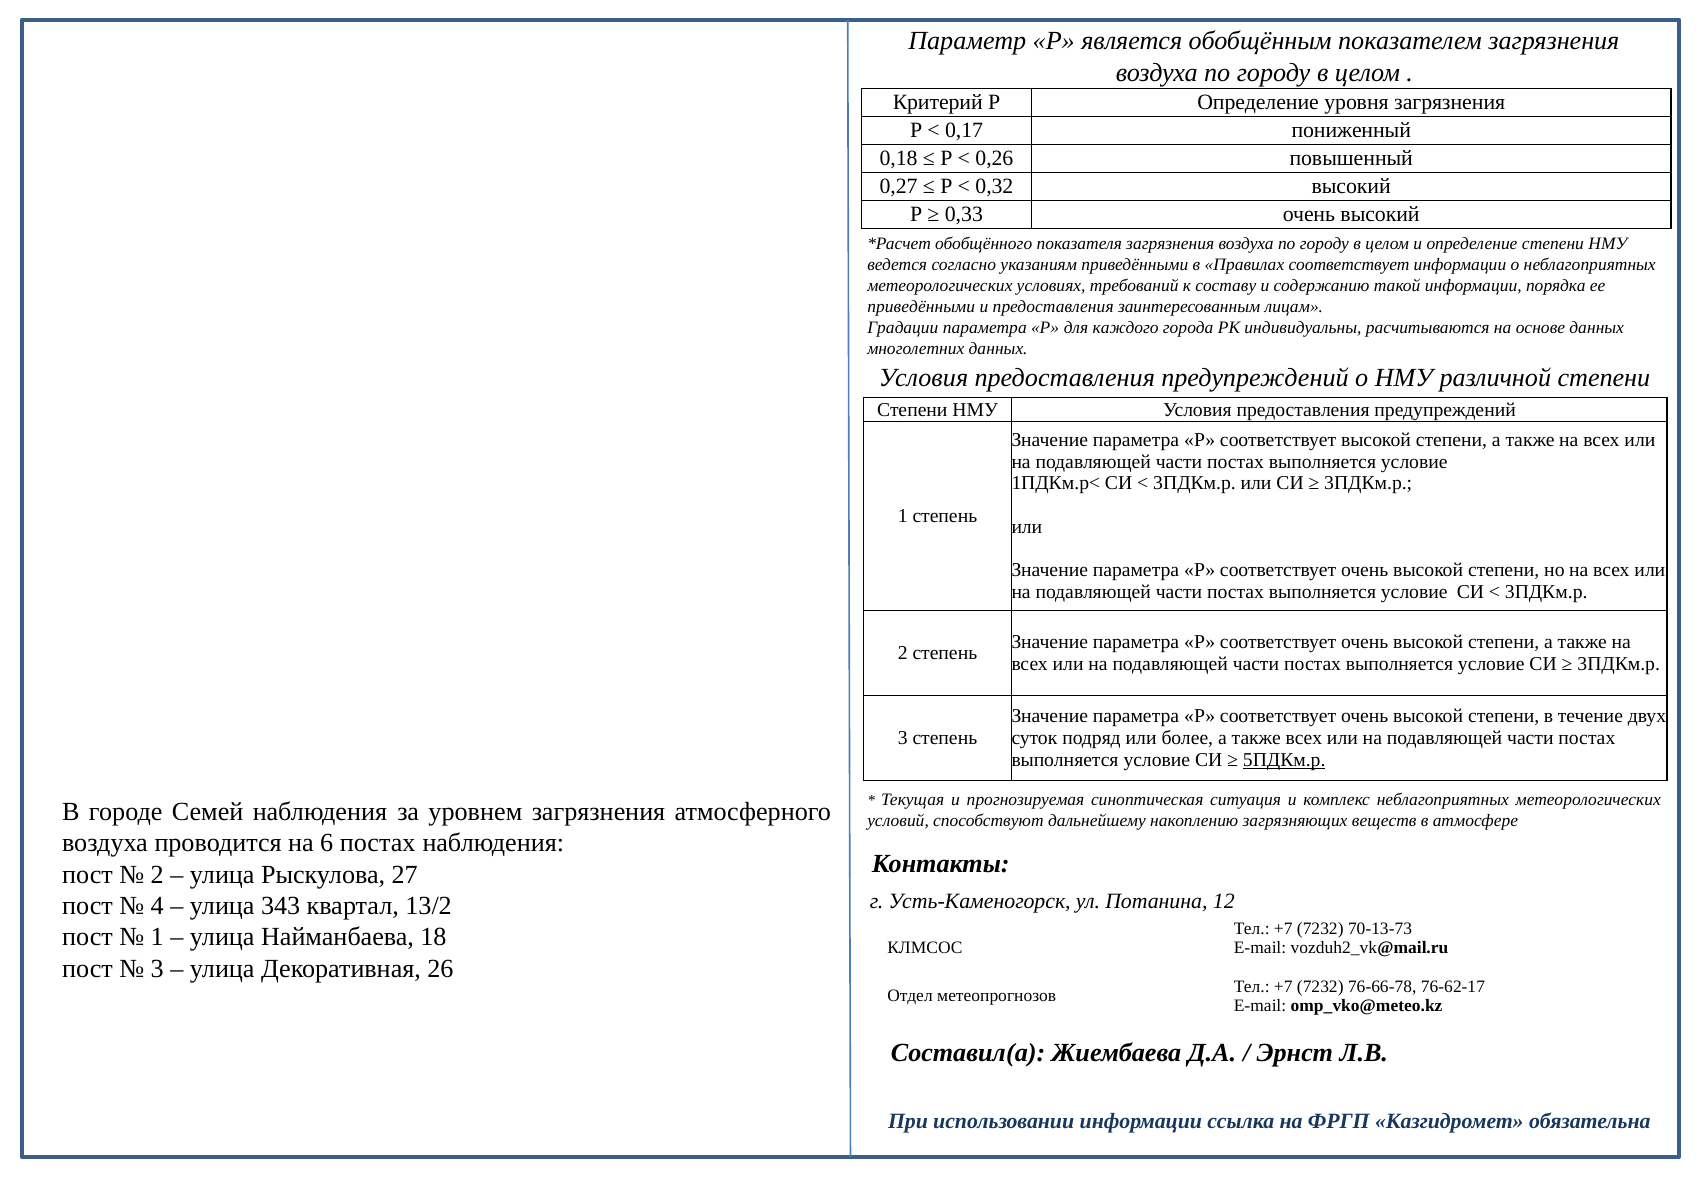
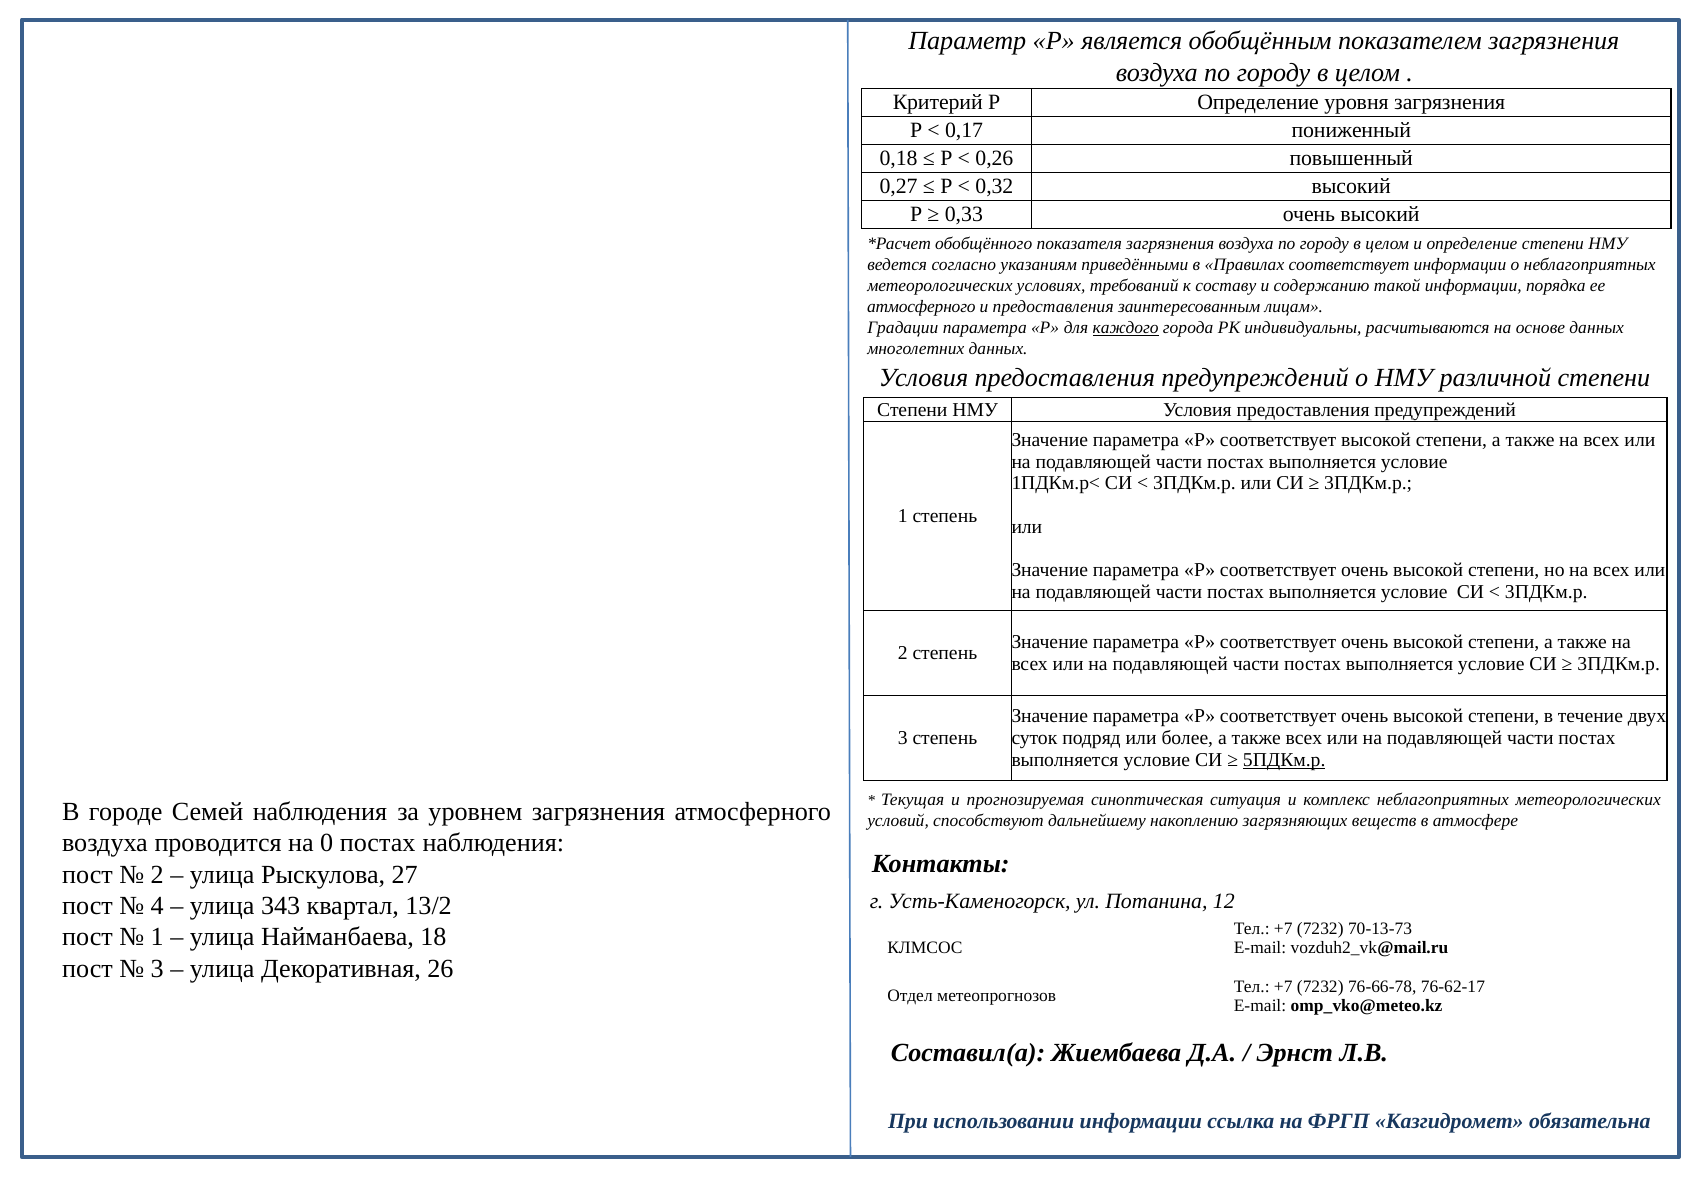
приведёнными at (921, 307): приведёнными -> атмосферного
каждого underline: none -> present
6: 6 -> 0
